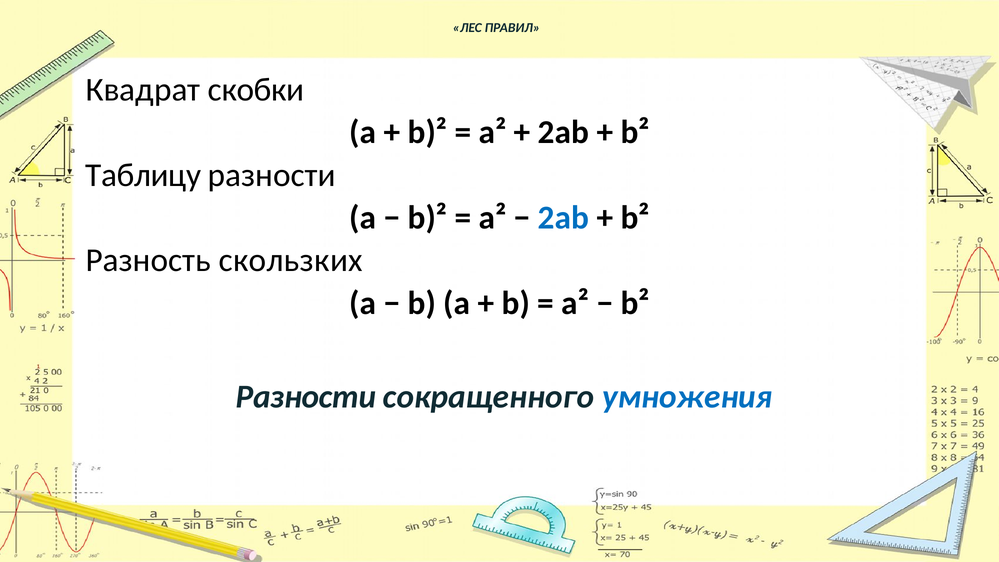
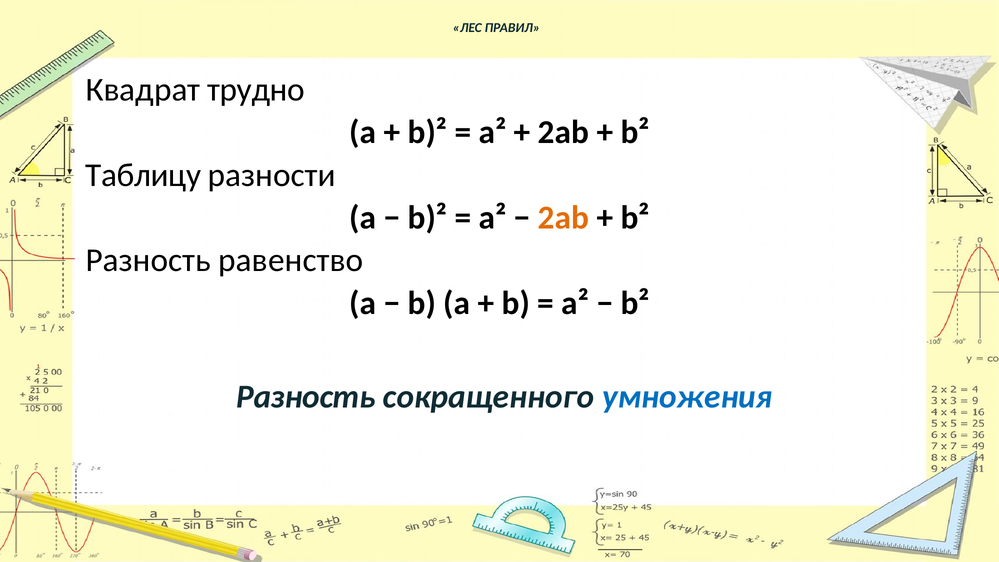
скобки: скобки -> трудно
2ab at (563, 218) colour: blue -> orange
скользких: скользких -> равенство
Разности at (306, 397): Разности -> Разность
